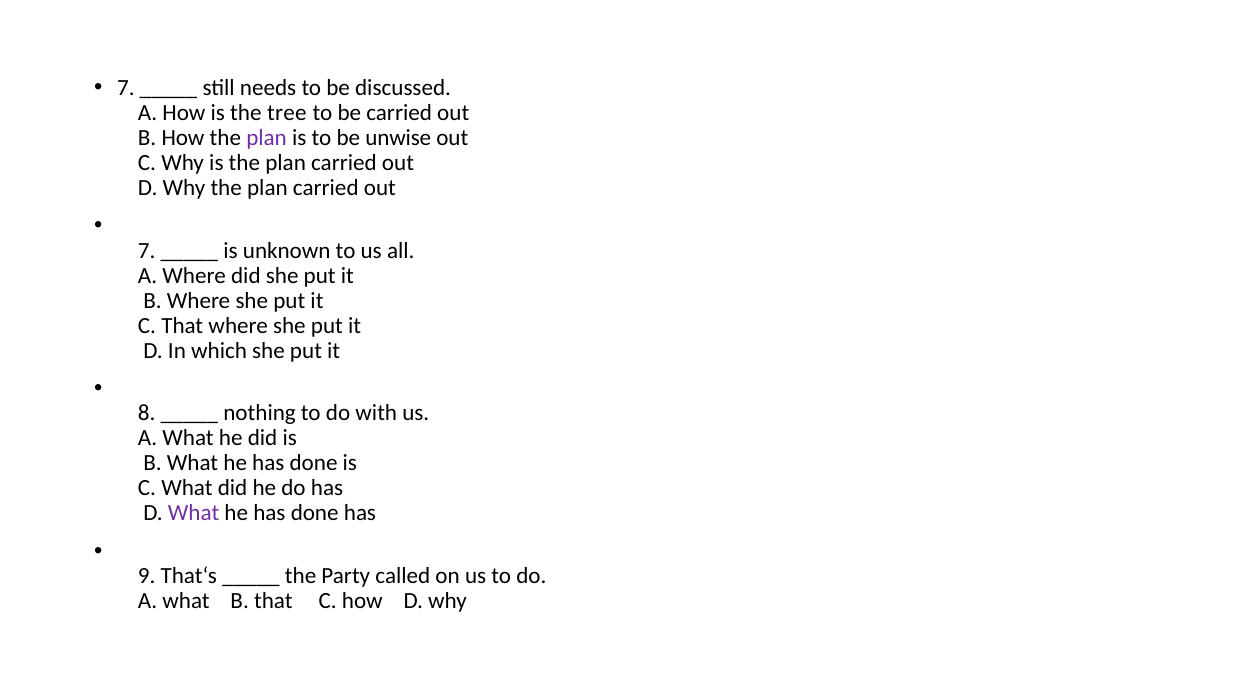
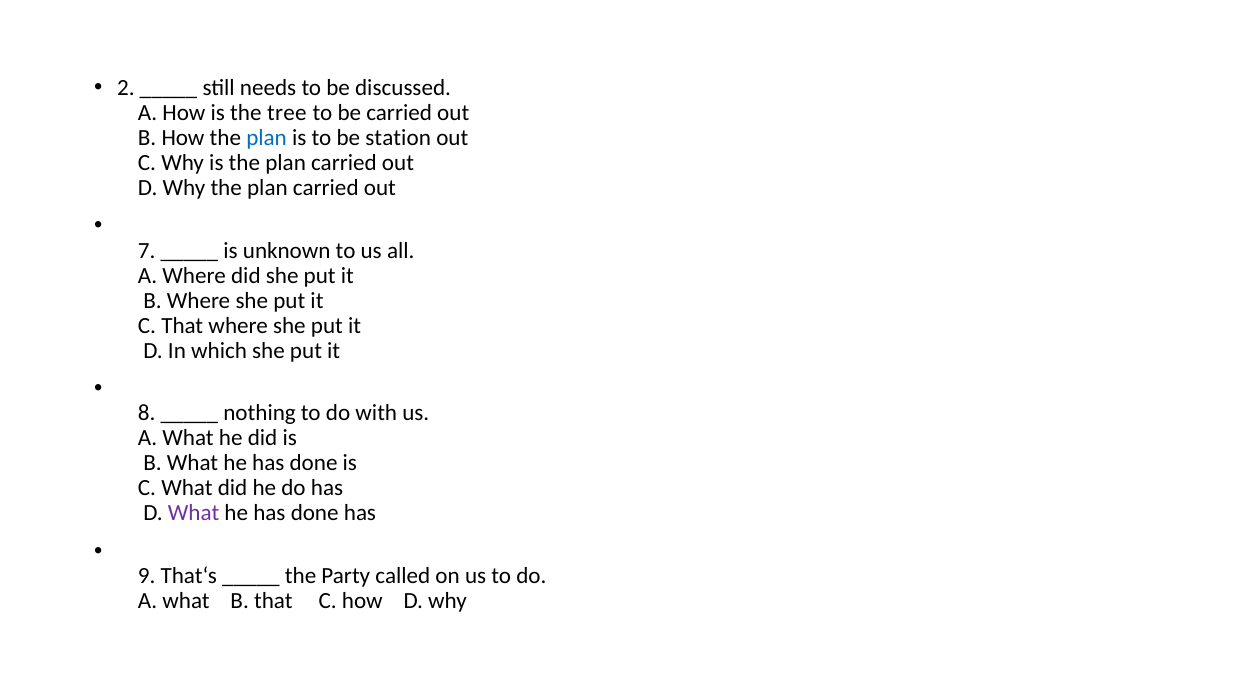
7 at (126, 88): 7 -> 2
plan at (267, 138) colour: purple -> blue
unwise: unwise -> station
